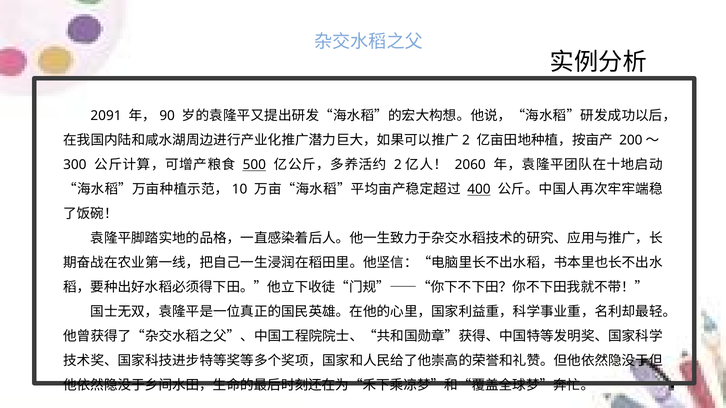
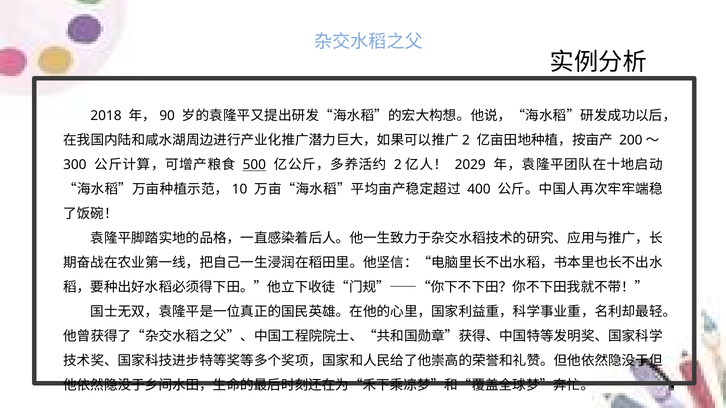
2091: 2091 -> 2018
2060: 2060 -> 2029
400 underline: present -> none
